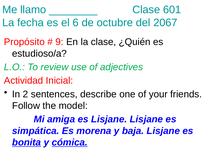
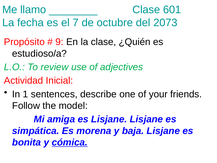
6: 6 -> 7
2067: 2067 -> 2073
2: 2 -> 1
bonita underline: present -> none
